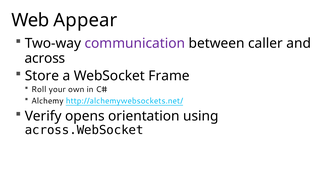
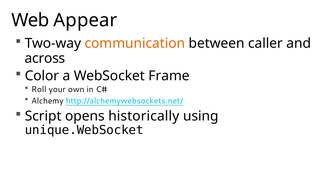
communication colour: purple -> orange
Store: Store -> Color
Verify: Verify -> Script
orientation: orientation -> historically
across.WebSocket: across.WebSocket -> unique.WebSocket
